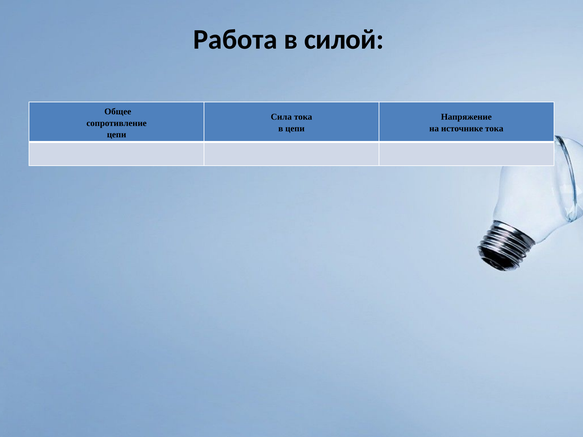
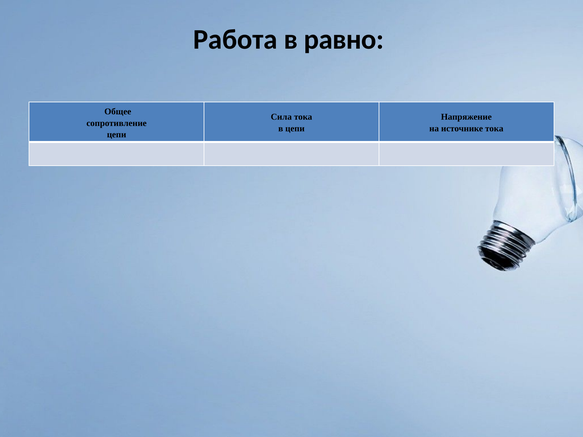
силой: силой -> равно
